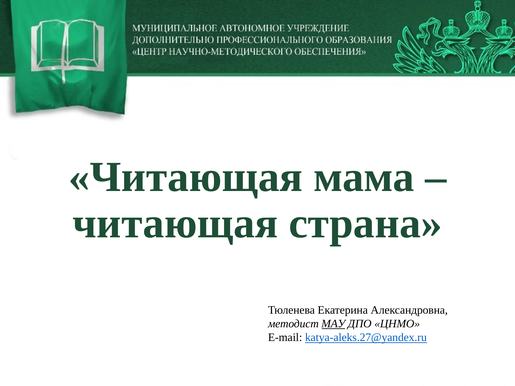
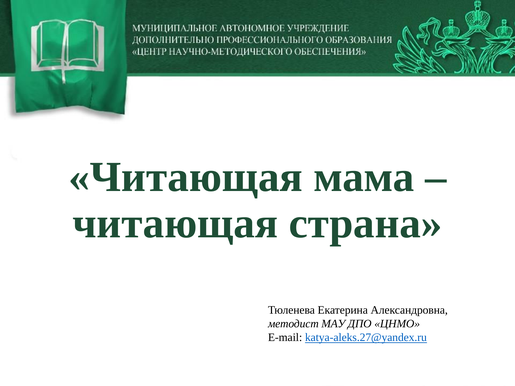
МАУ underline: present -> none
